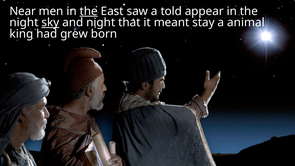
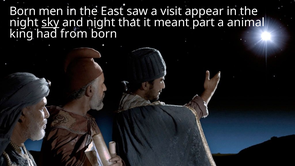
Near at (23, 11): Near -> Born
the at (89, 11) underline: present -> none
told: told -> visit
stay: stay -> part
grew: grew -> from
